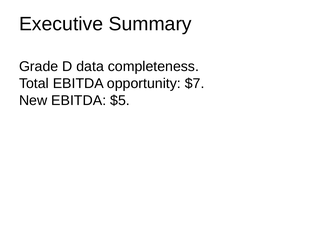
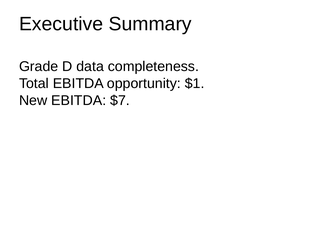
$7: $7 -> $1
$5: $5 -> $7
